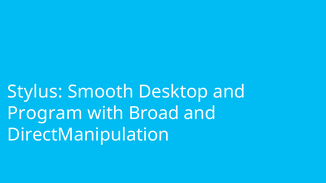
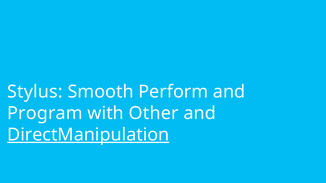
Desktop: Desktop -> Perform
Broad: Broad -> Other
DirectManipulation underline: none -> present
